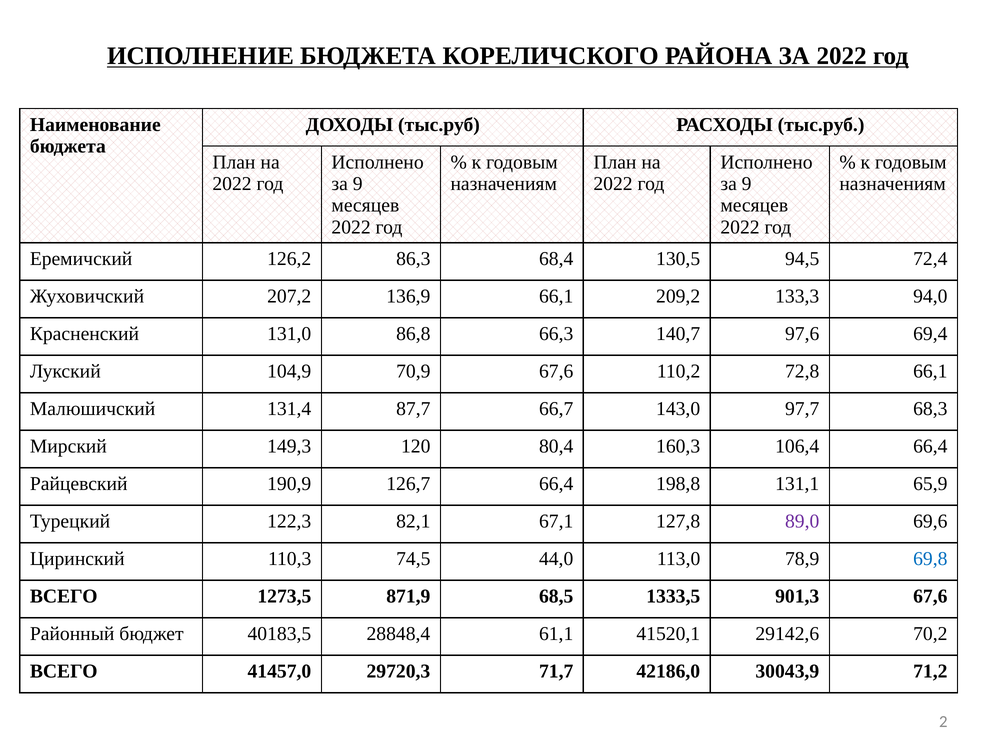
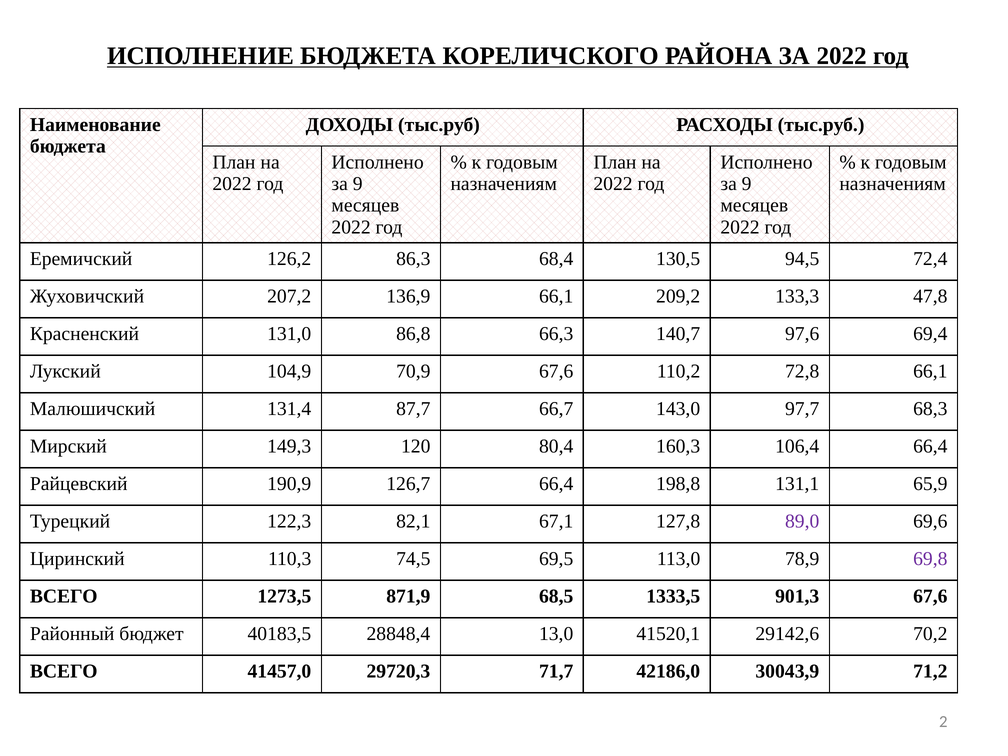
94,0: 94,0 -> 47,8
44,0: 44,0 -> 69,5
69,8 colour: blue -> purple
61,1: 61,1 -> 13,0
